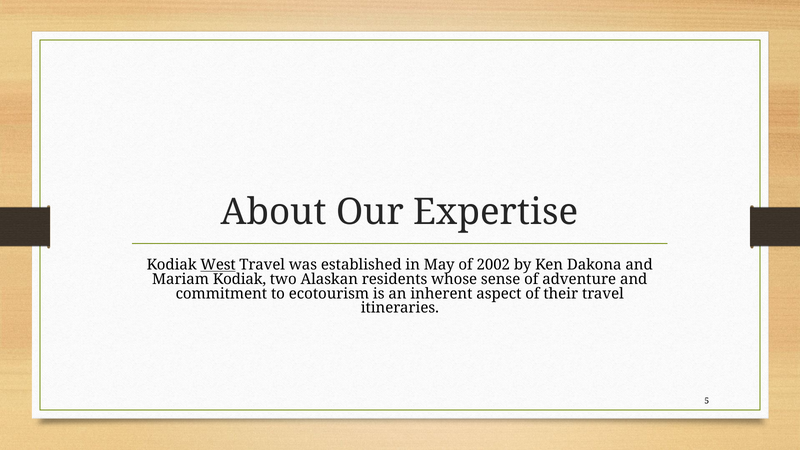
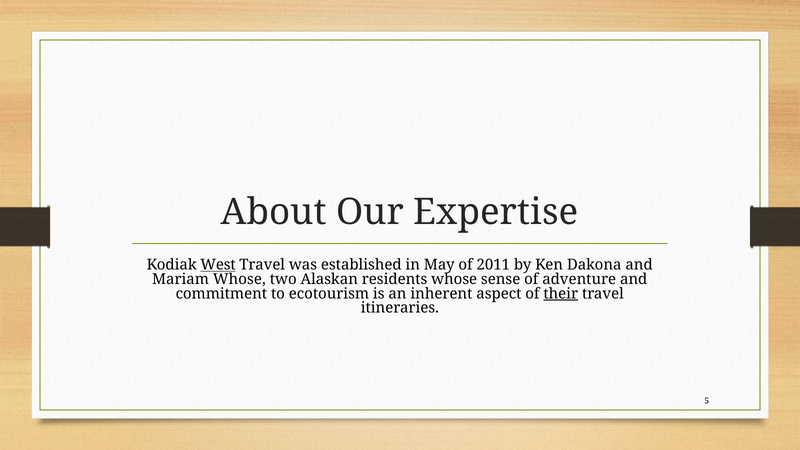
2002: 2002 -> 2011
Mariam Kodiak: Kodiak -> Whose
their underline: none -> present
